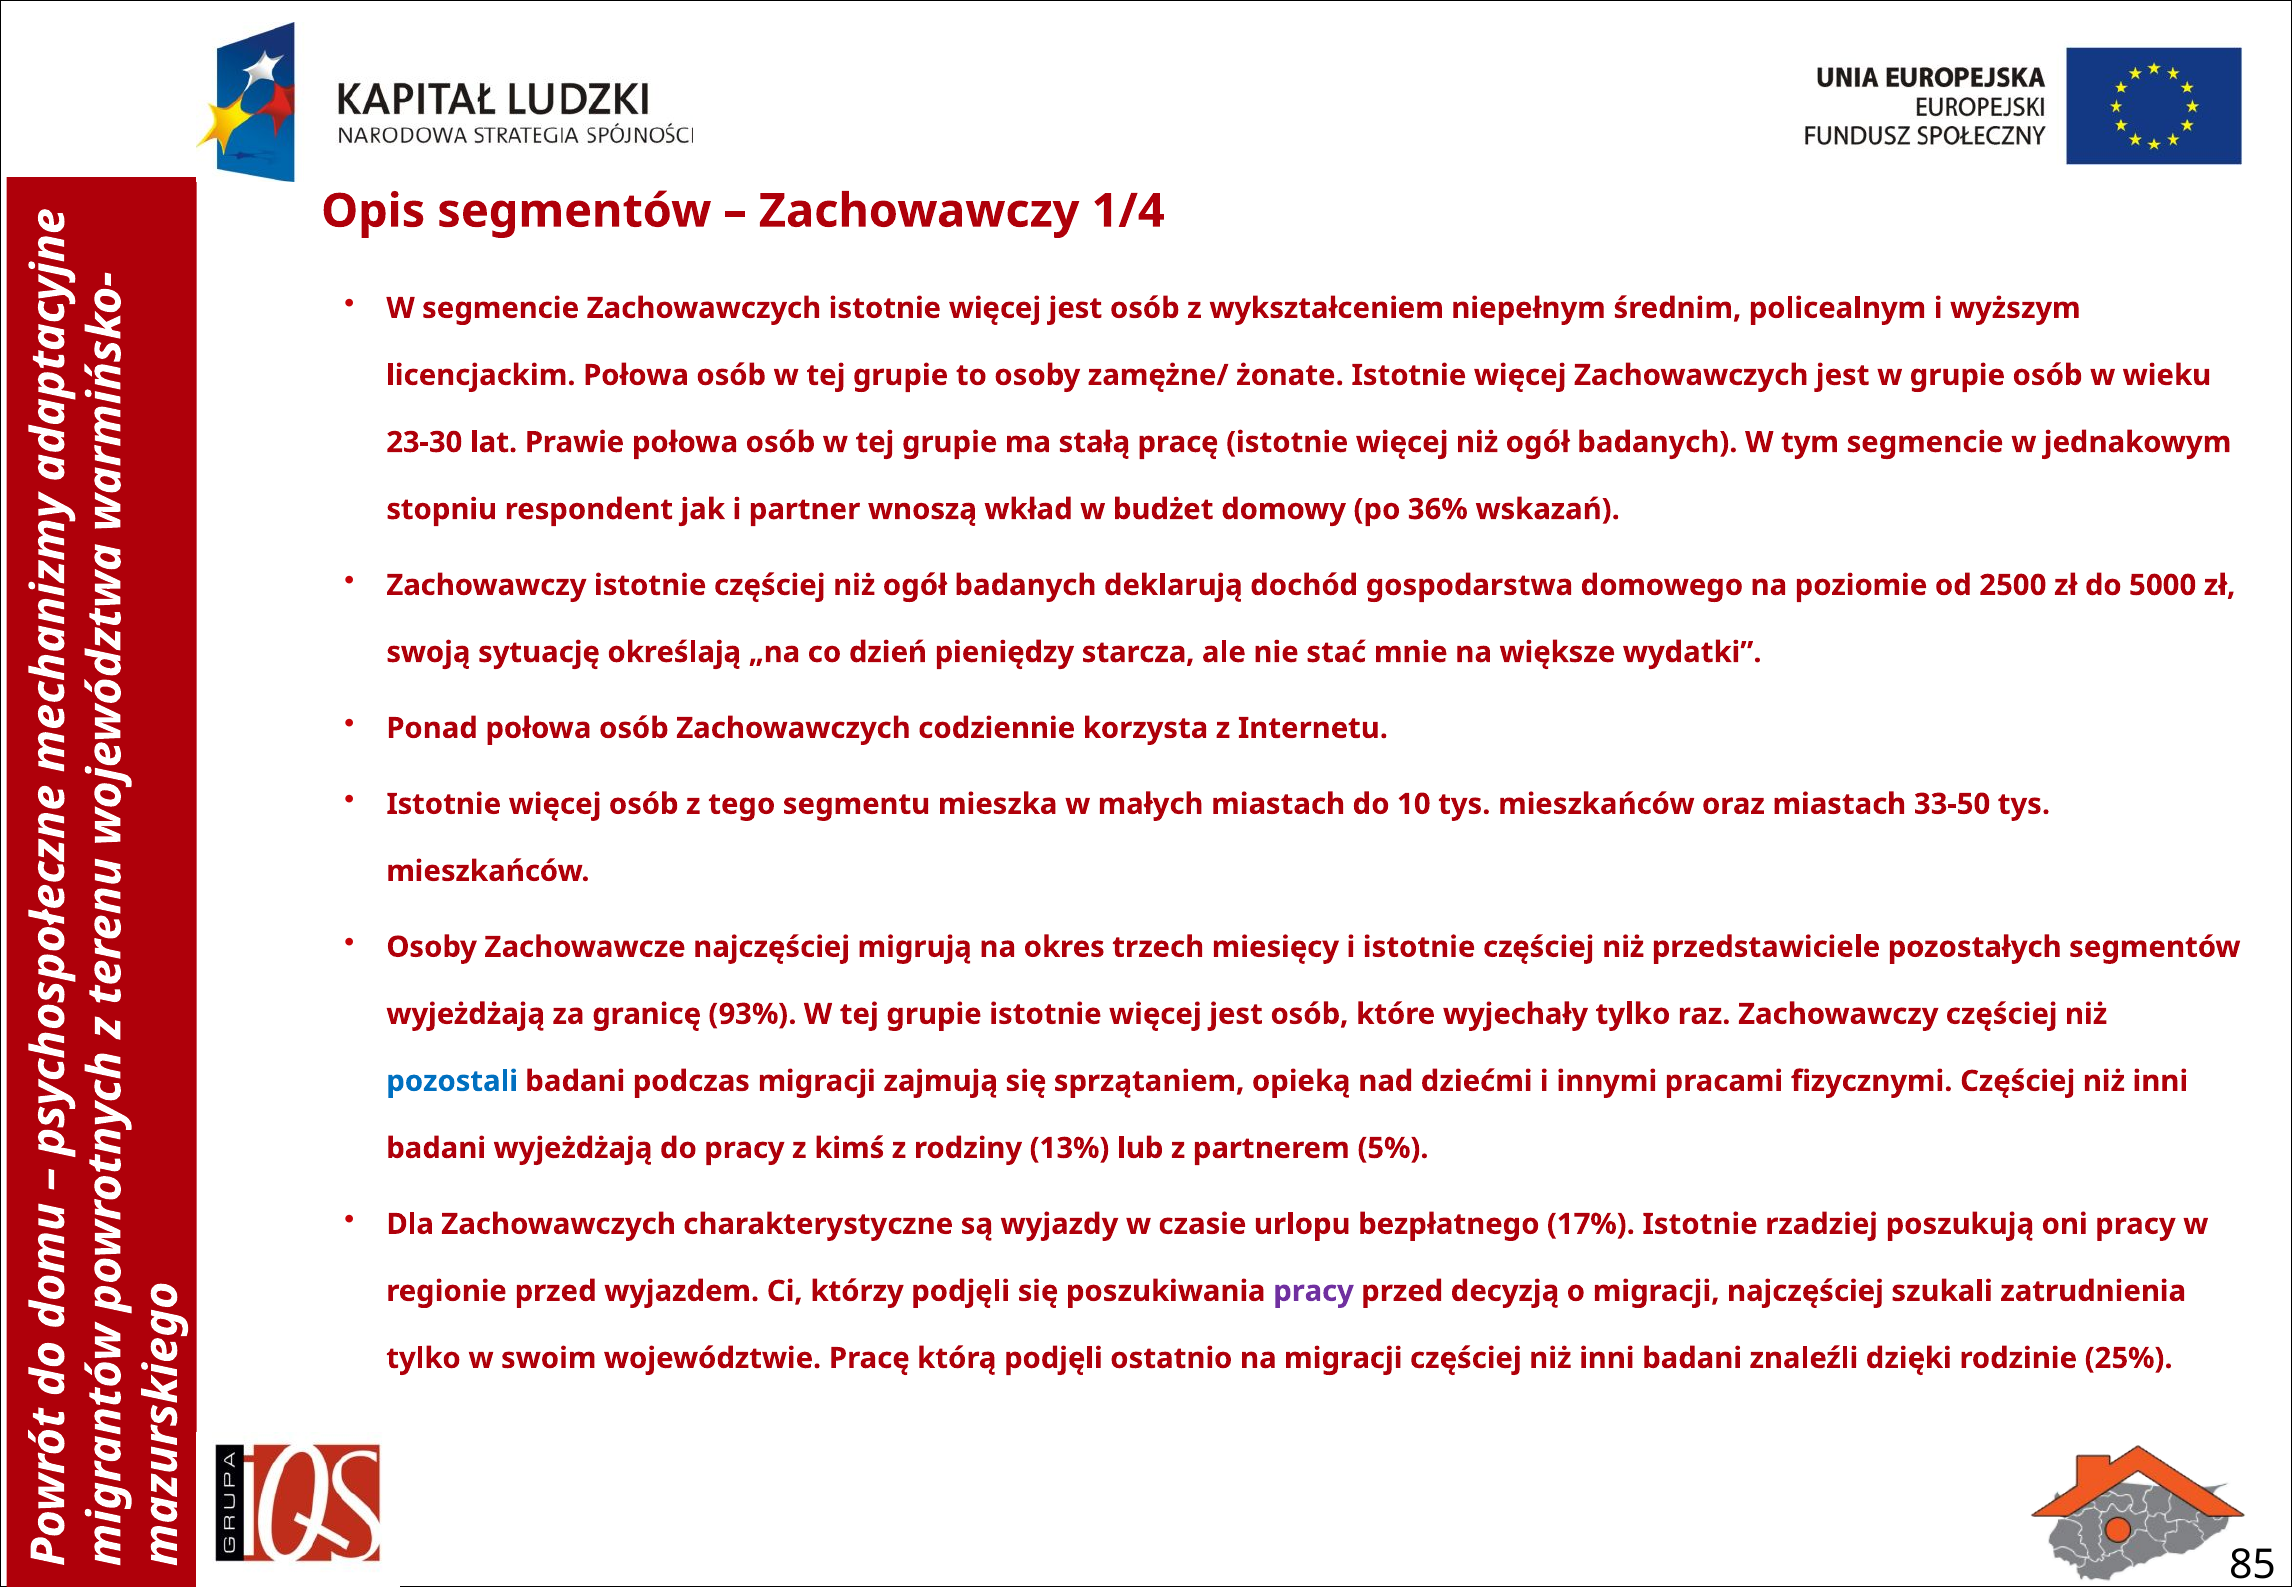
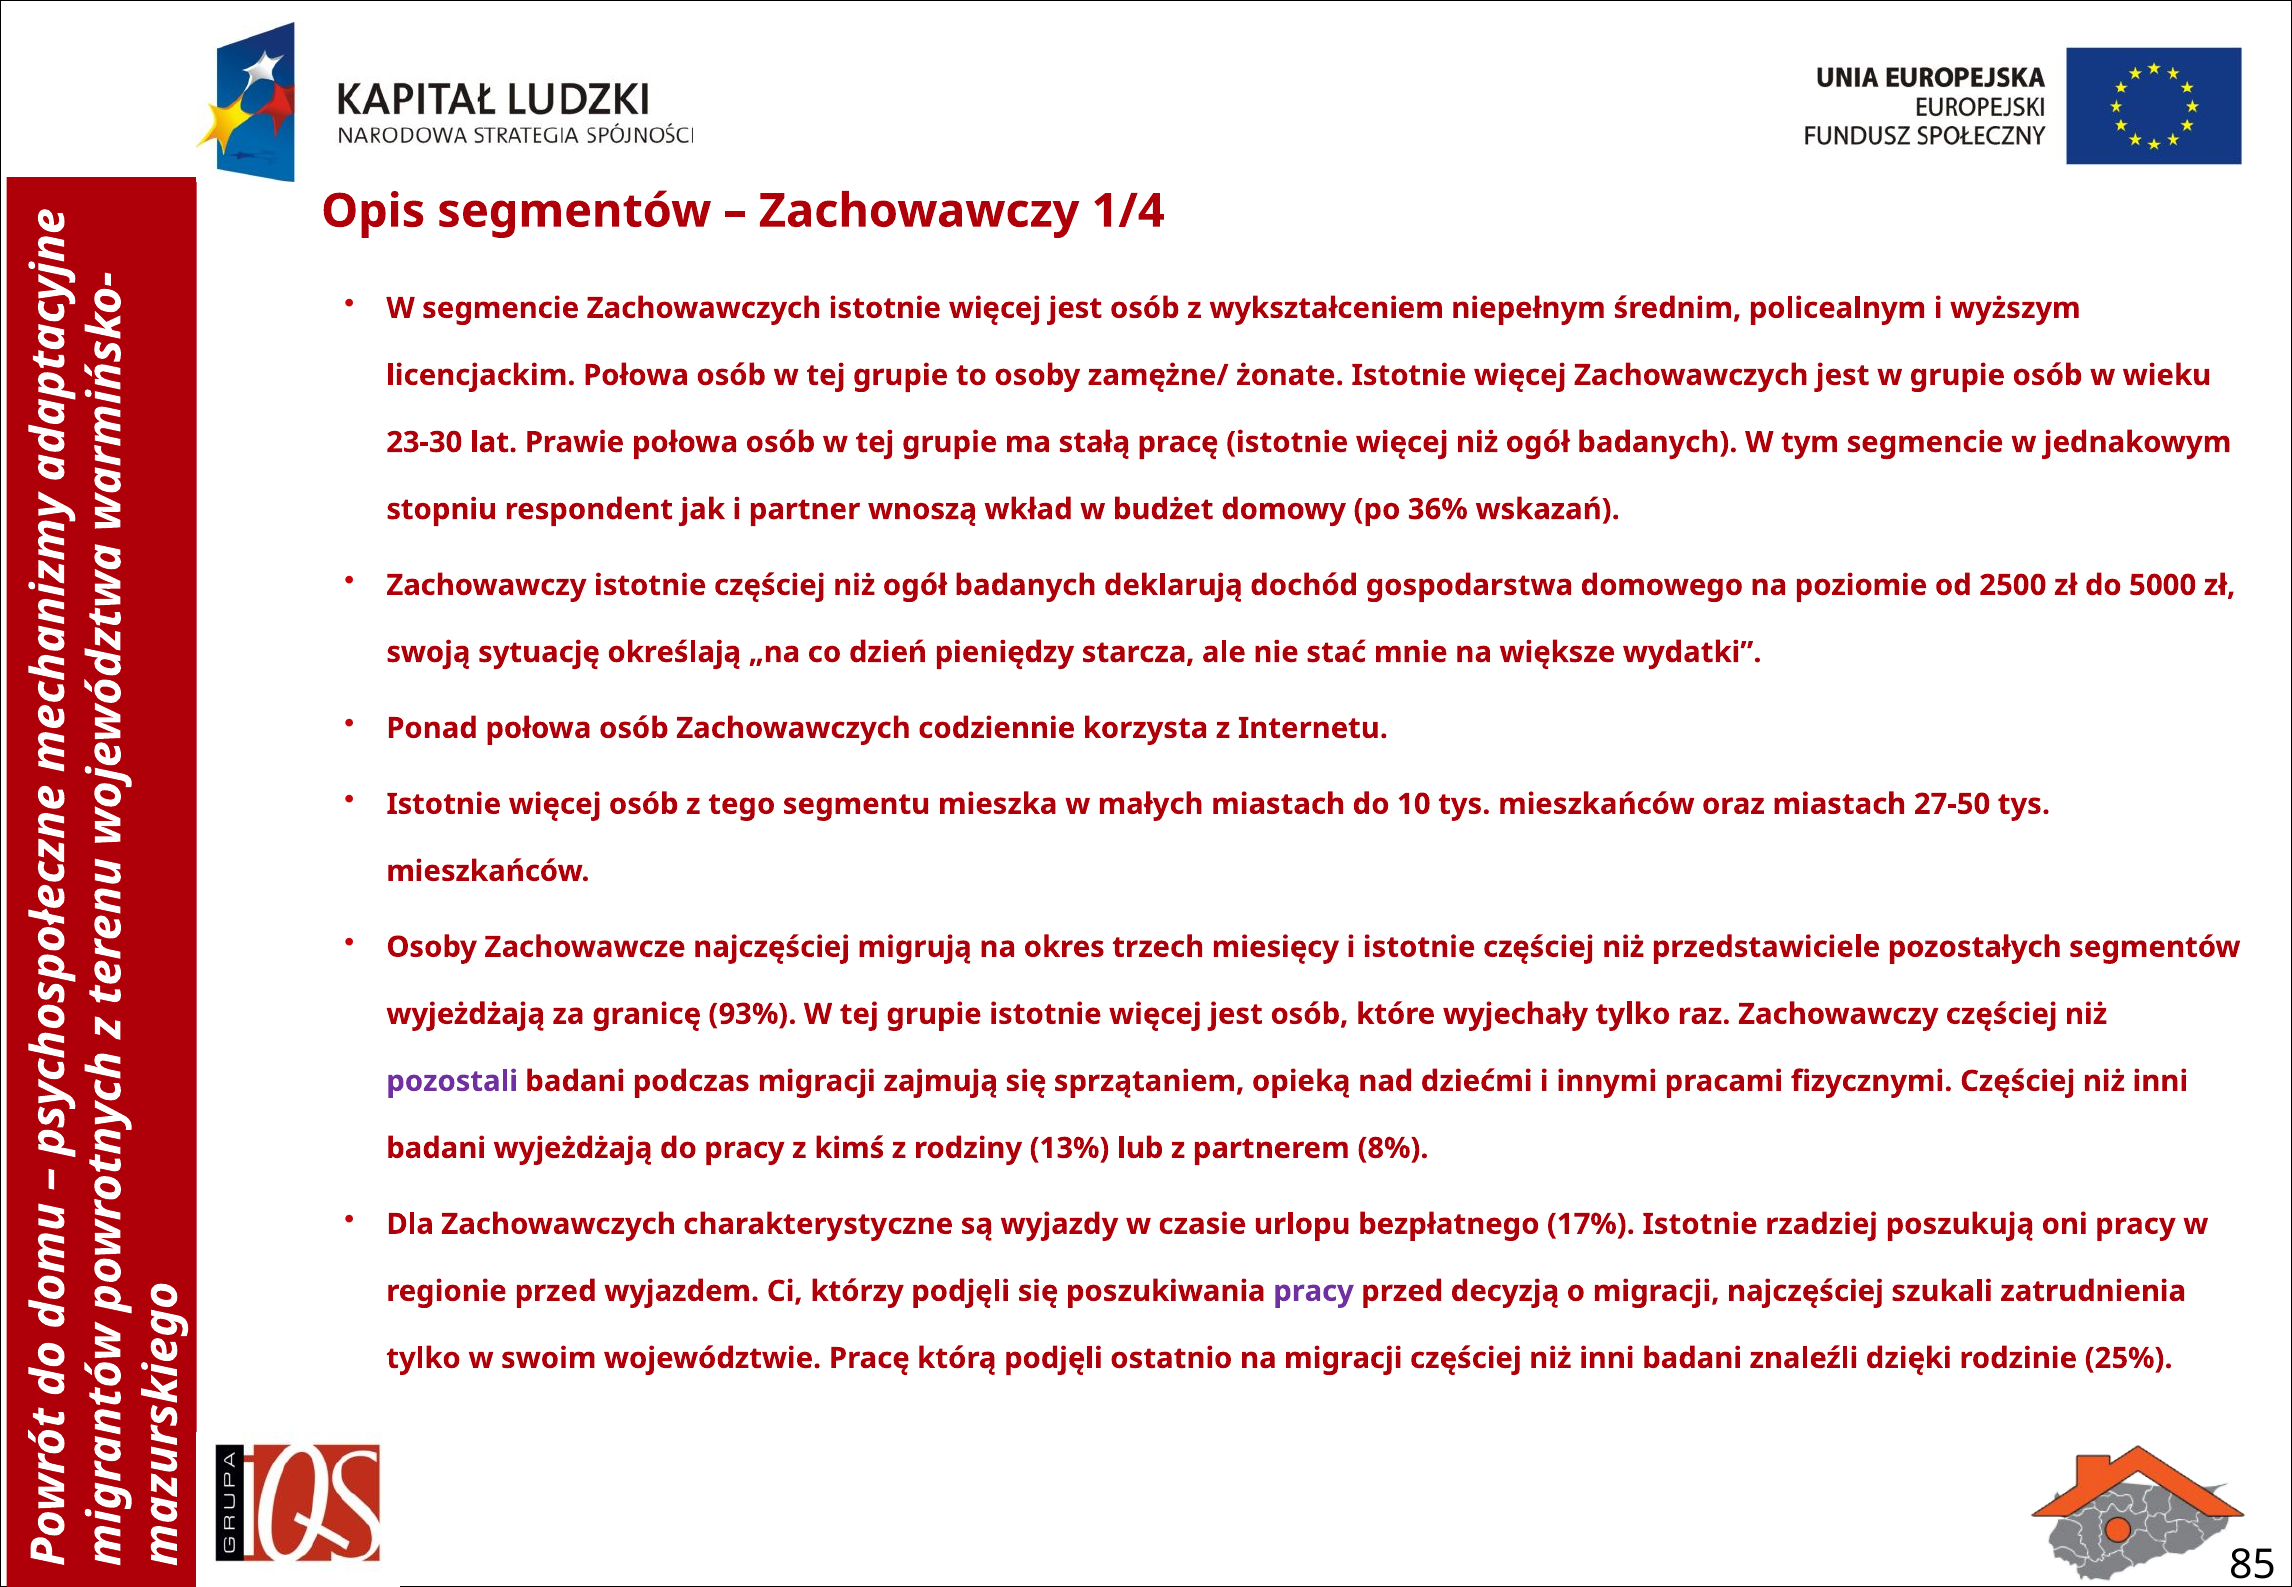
33-50: 33-50 -> 27-50
pozostali colour: blue -> purple
5%: 5% -> 8%
